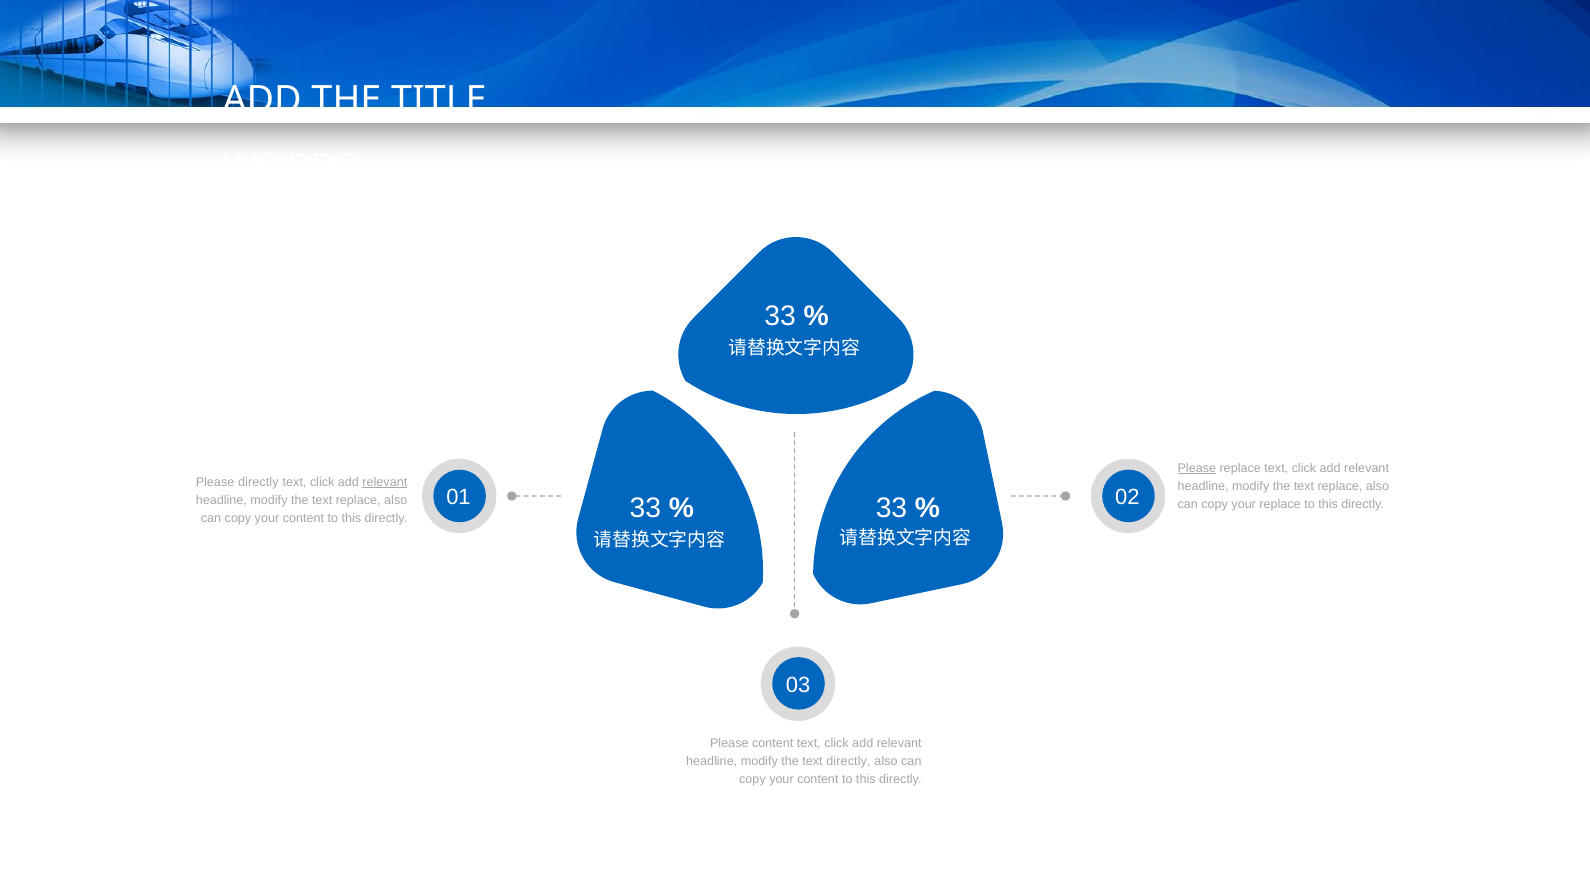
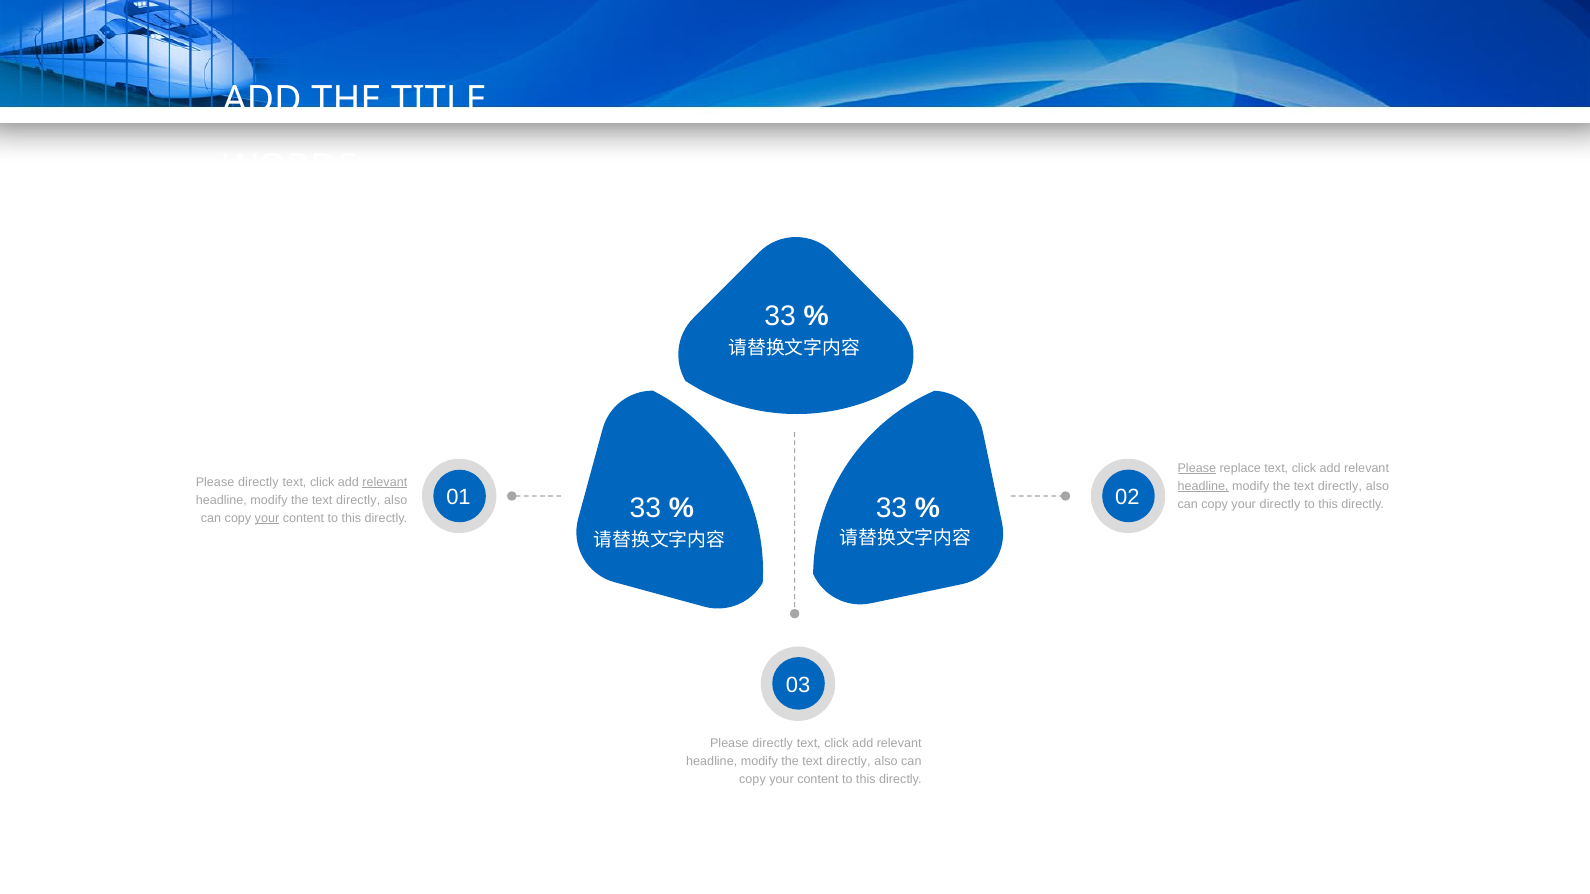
headline at (1203, 486) underline: none -> present
replace at (1340, 486): replace -> directly
replace at (358, 500): replace -> directly
your replace: replace -> directly
your at (267, 518) underline: none -> present
content at (773, 743): content -> directly
